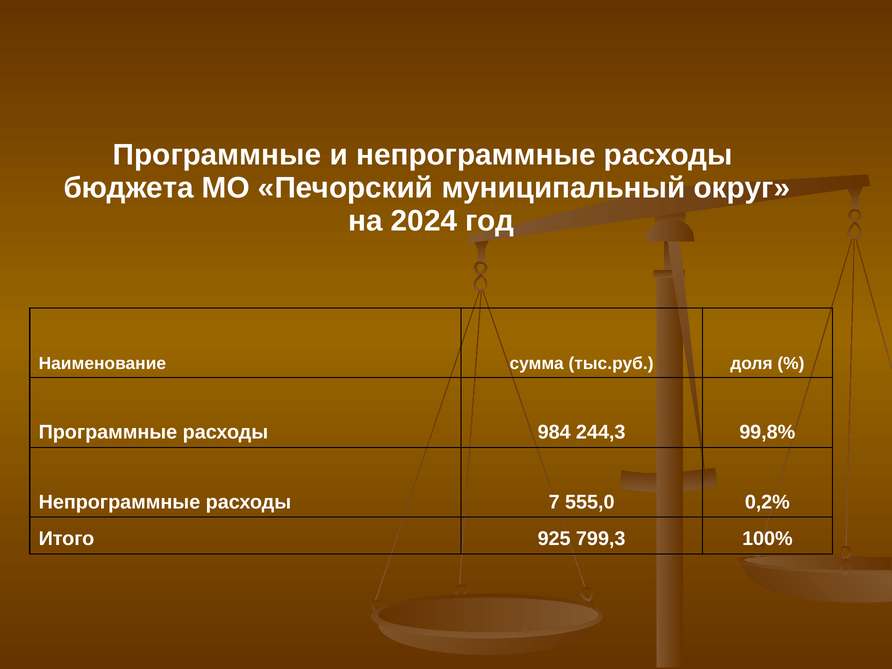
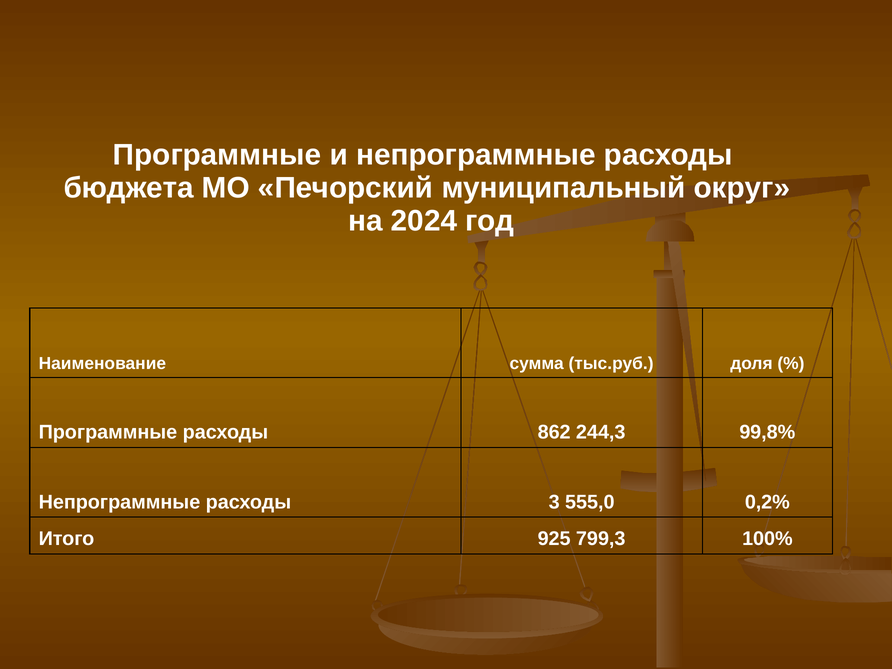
984: 984 -> 862
7: 7 -> 3
